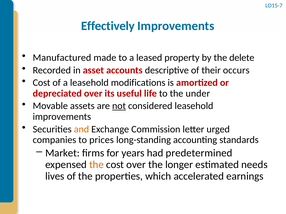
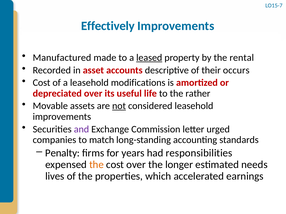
leased underline: none -> present
delete: delete -> rental
under: under -> rather
and colour: orange -> purple
prices: prices -> match
Market: Market -> Penalty
predetermined: predetermined -> responsibilities
